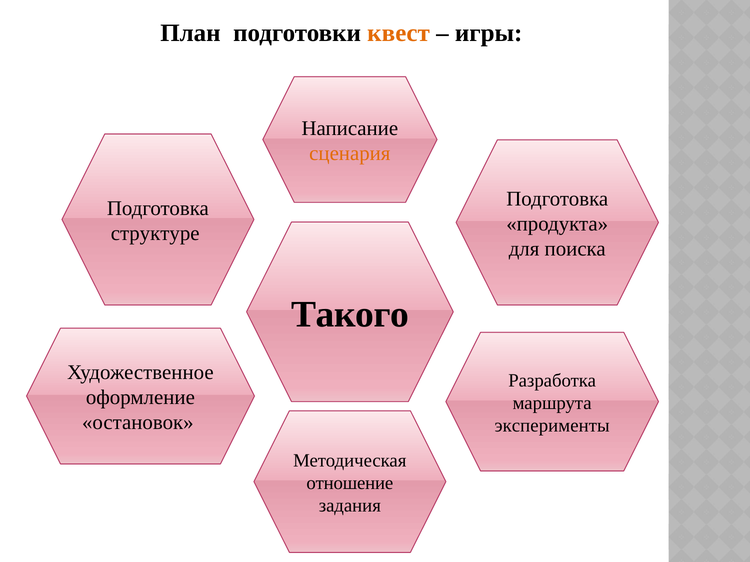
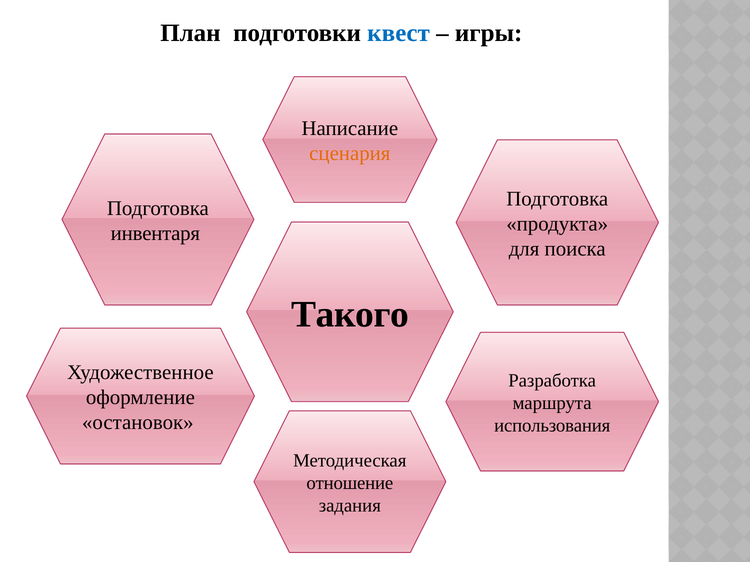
квест colour: orange -> blue
структуре: структуре -> инвентаря
эксперименты: эксперименты -> использования
